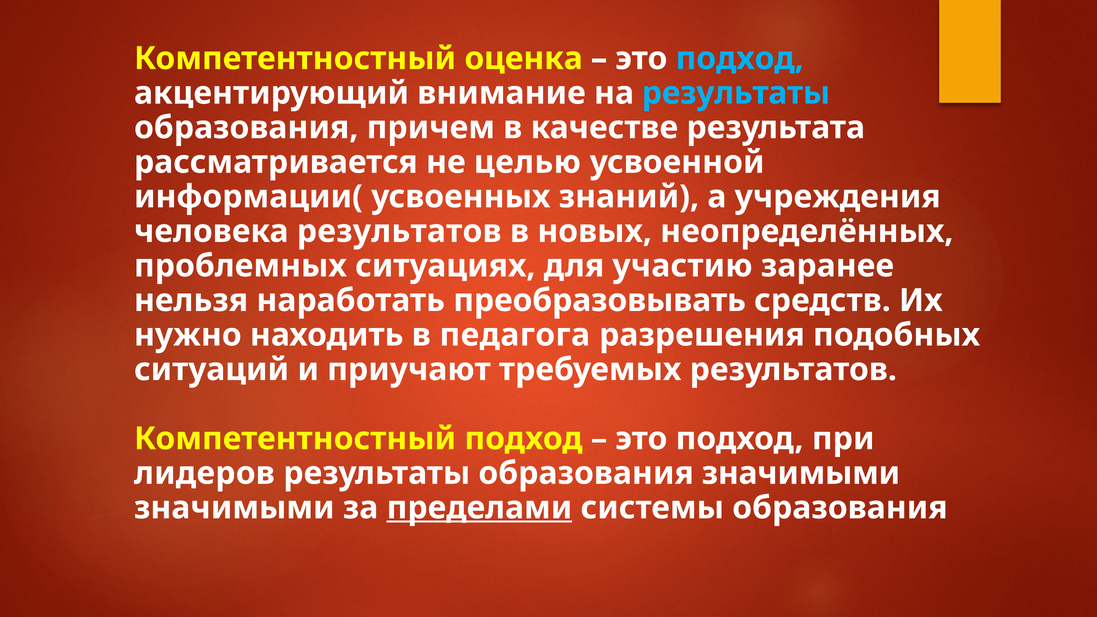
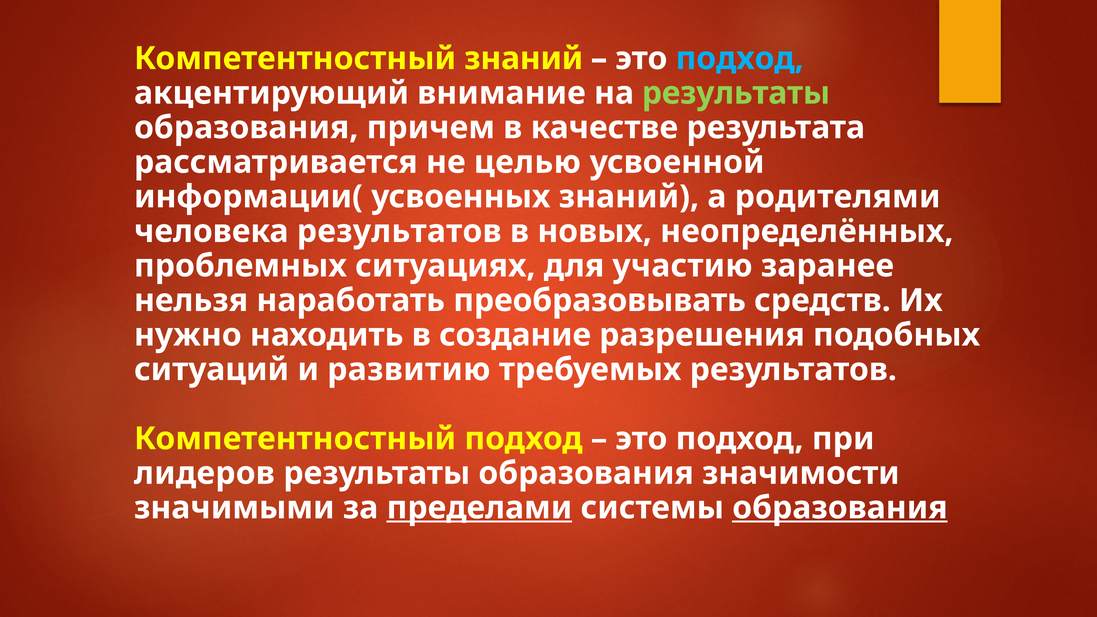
Компетентностный оценка: оценка -> знаний
результаты at (736, 93) colour: light blue -> light green
учреждения: учреждения -> родителями
педагога: педагога -> создание
приучают: приучают -> развитию
образования значимыми: значимыми -> значимости
образования at (840, 508) underline: none -> present
